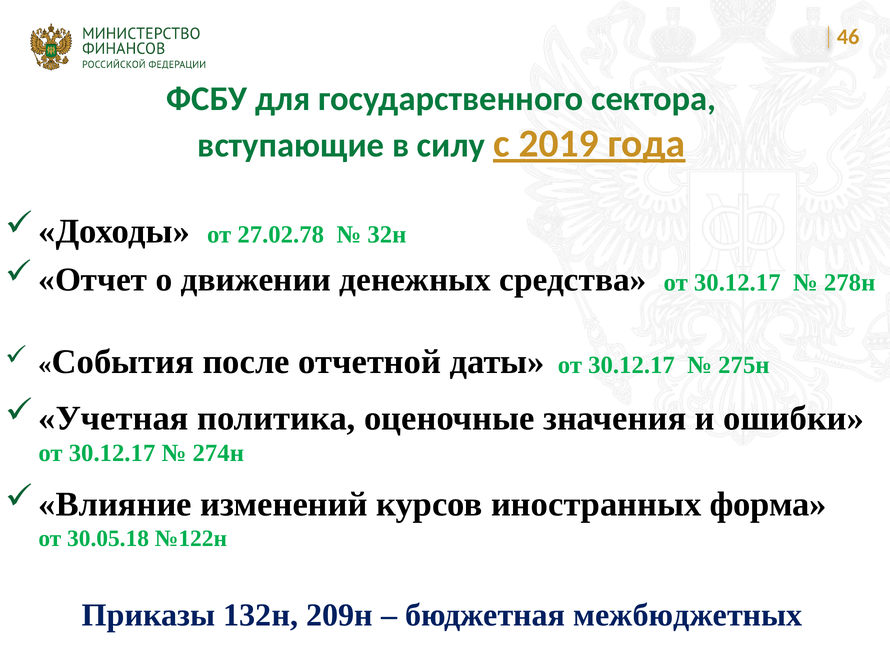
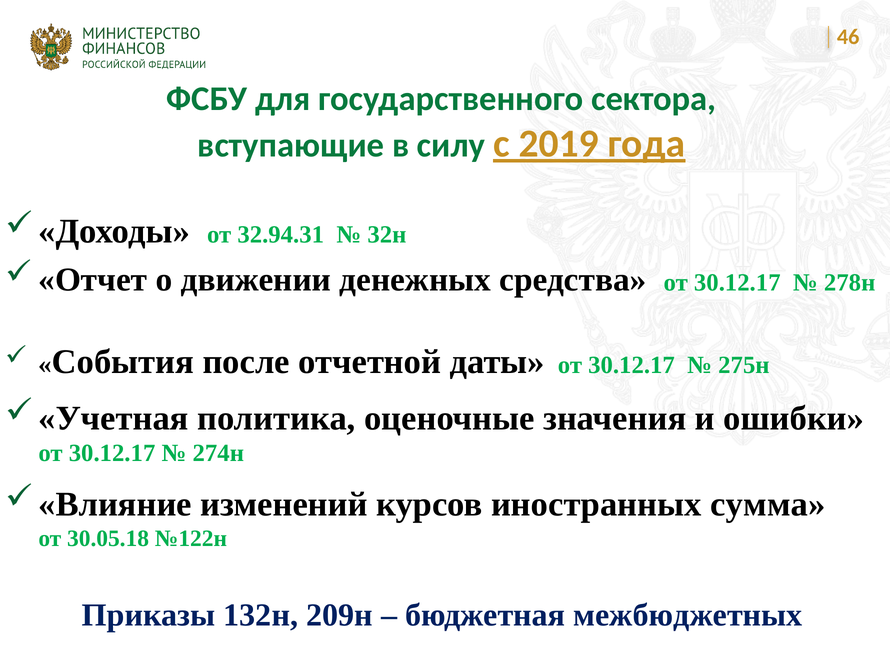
27.02.78: 27.02.78 -> 32.94.31
форма: форма -> сумма
